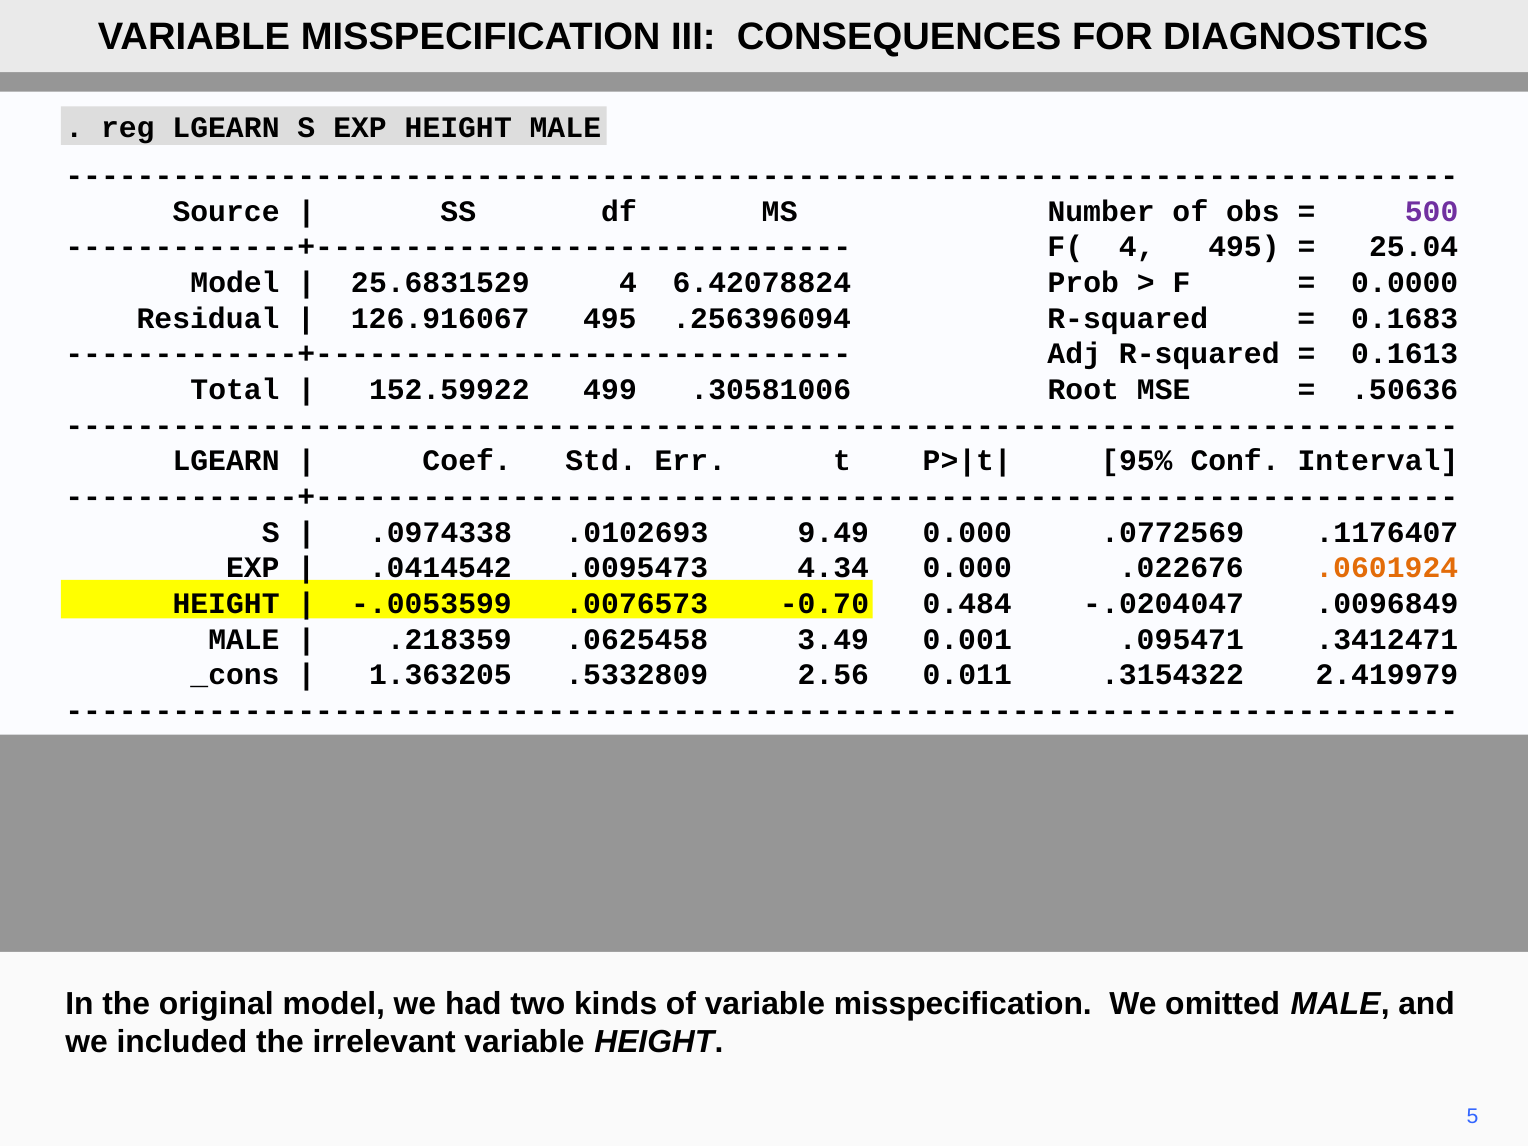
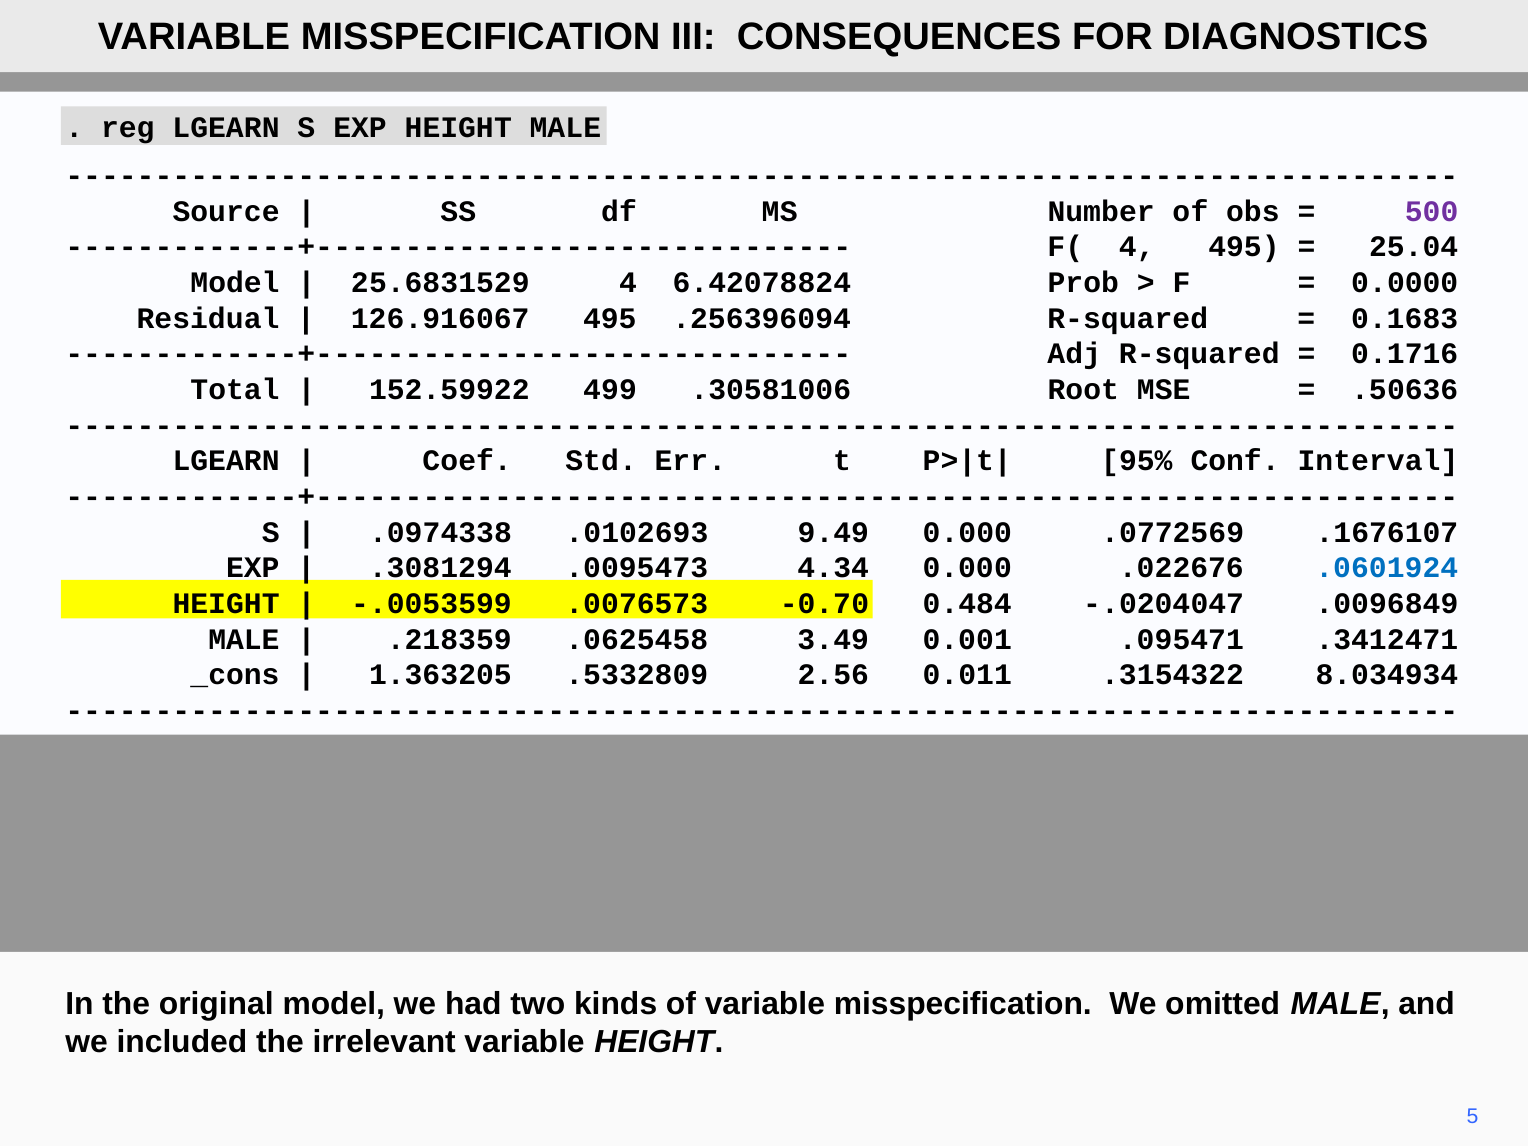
0.1613: 0.1613 -> 0.1716
.1176407: .1176407 -> .1676107
.0414542: .0414542 -> .3081294
.0601924 colour: orange -> blue
2.419979: 2.419979 -> 8.034934
